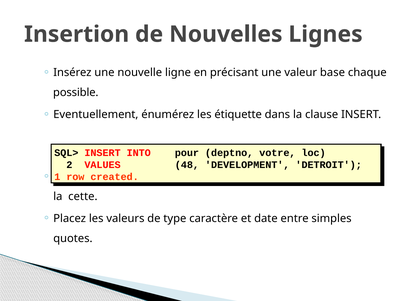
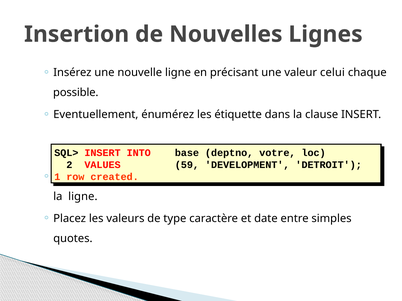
base: base -> celui
pour: pour -> base
48: 48 -> 59
la cette: cette -> ligne
